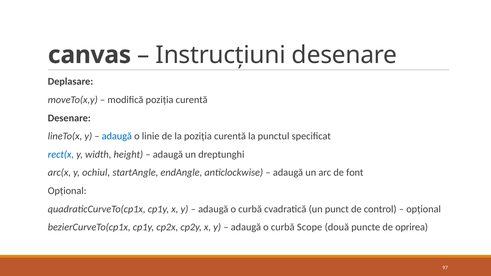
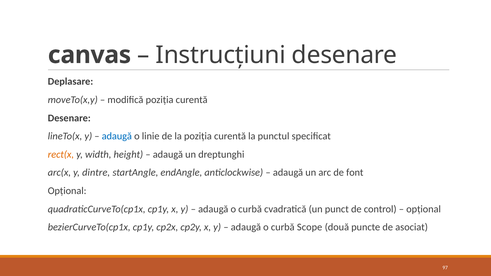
rect(x colour: blue -> orange
ochiul: ochiul -> dintre
oprirea: oprirea -> asociat
